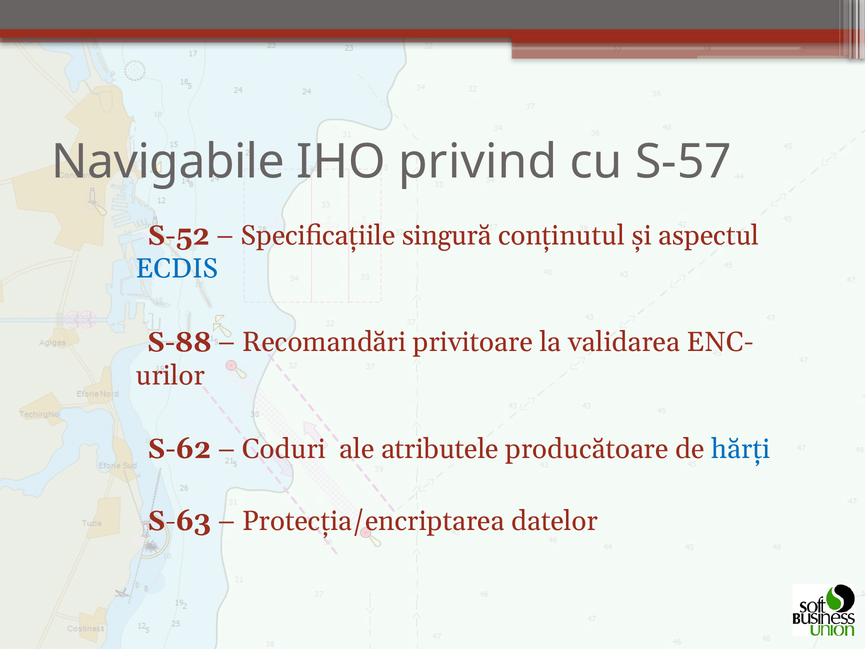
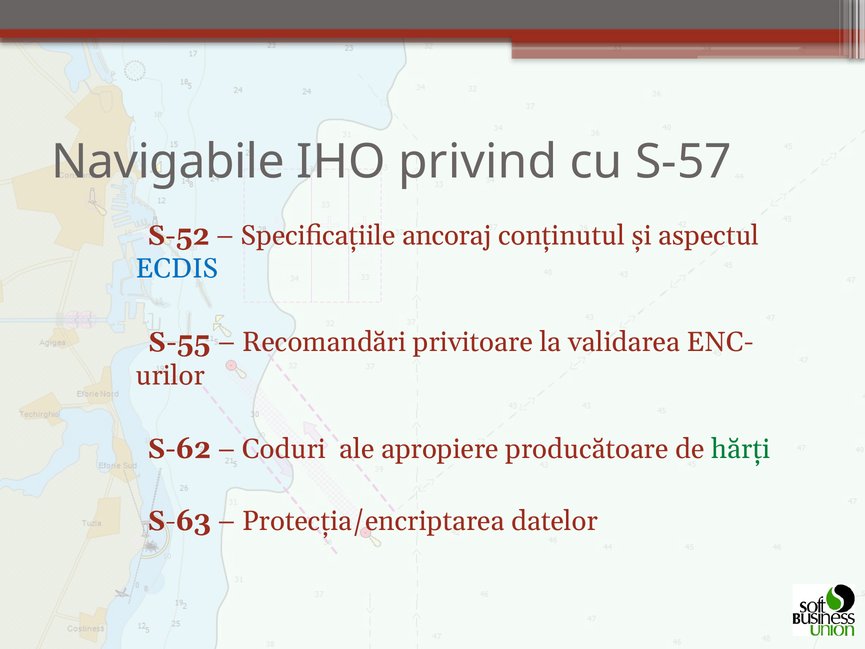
singură: singură -> ancoraj
S-88: S-88 -> S-55
atributele: atributele -> apropiere
hărți colour: blue -> green
